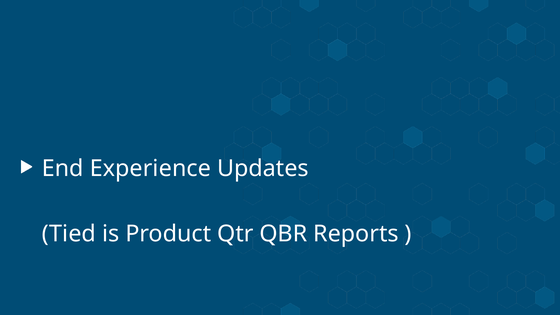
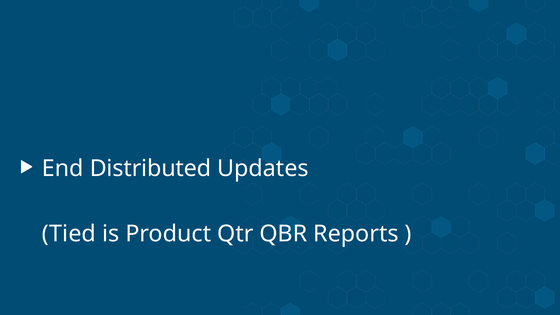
Experience: Experience -> Distributed
